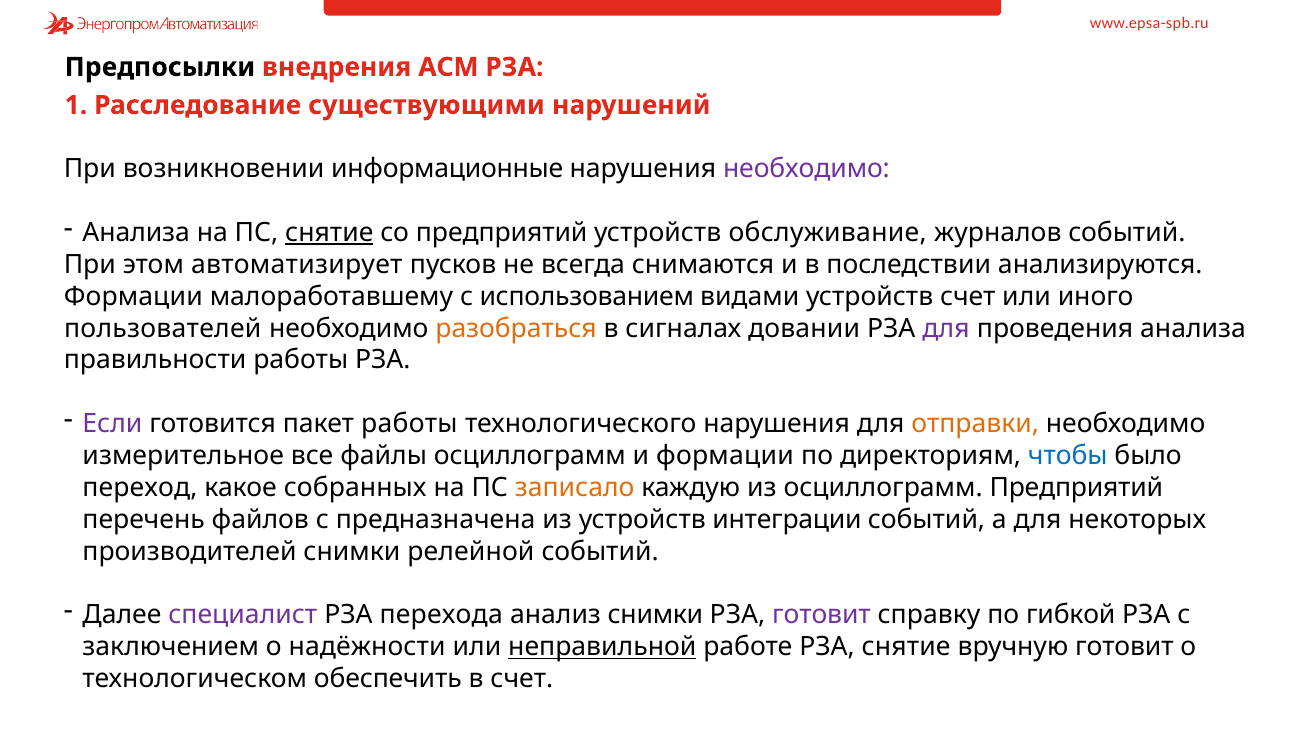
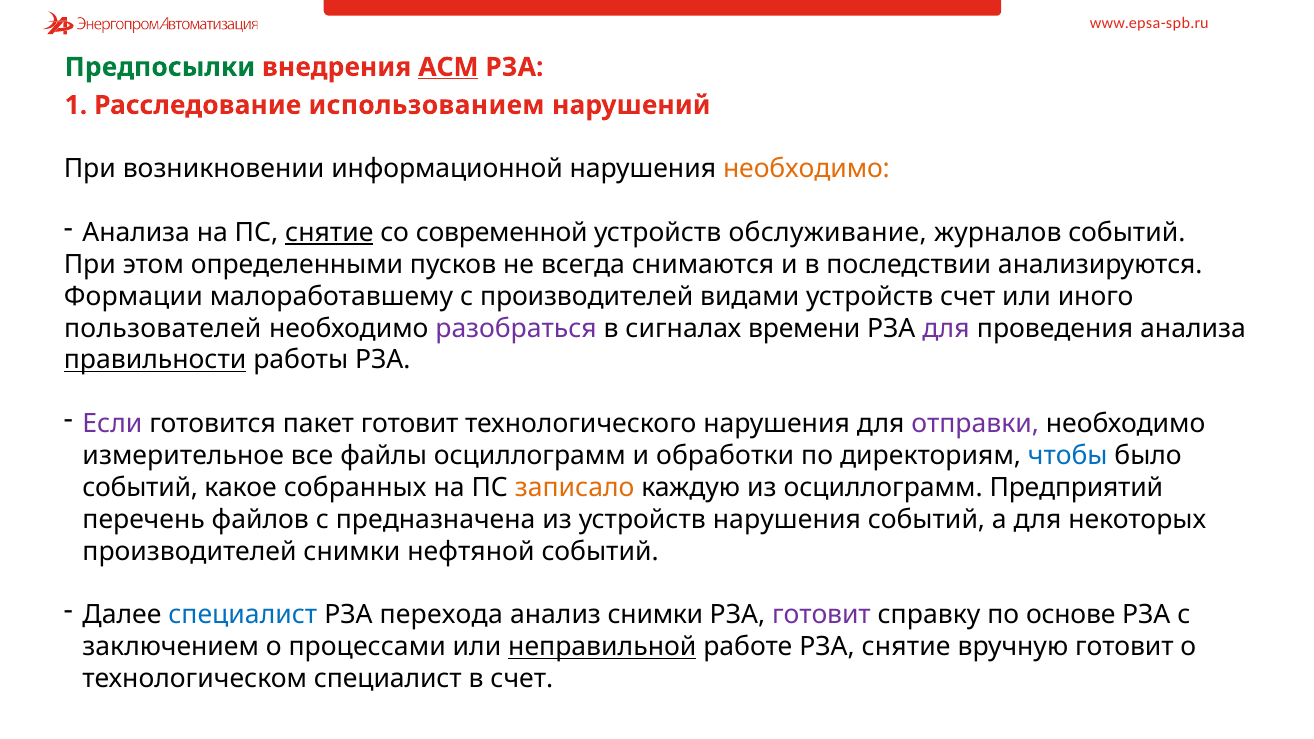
Предпосылки colour: black -> green
АСМ underline: none -> present
существующими: существующими -> использованием
информационные: информационные -> информационной
необходимо at (806, 169) colour: purple -> orange
со предприятий: предприятий -> современной
автоматизирует: автоматизирует -> определенными
с использованием: использованием -> производителей
разобраться colour: orange -> purple
довании: довании -> времени
правильности underline: none -> present
пакет работы: работы -> готовит
отправки colour: orange -> purple
и формации: формации -> обработки
переход at (140, 488): переход -> событий
устройств интеграции: интеграции -> нарушения
релейной: релейной -> нефтяной
специалист at (243, 615) colour: purple -> blue
гибкой: гибкой -> основе
надёжности: надёжности -> процессами
технологическом обеспечить: обеспечить -> специалист
